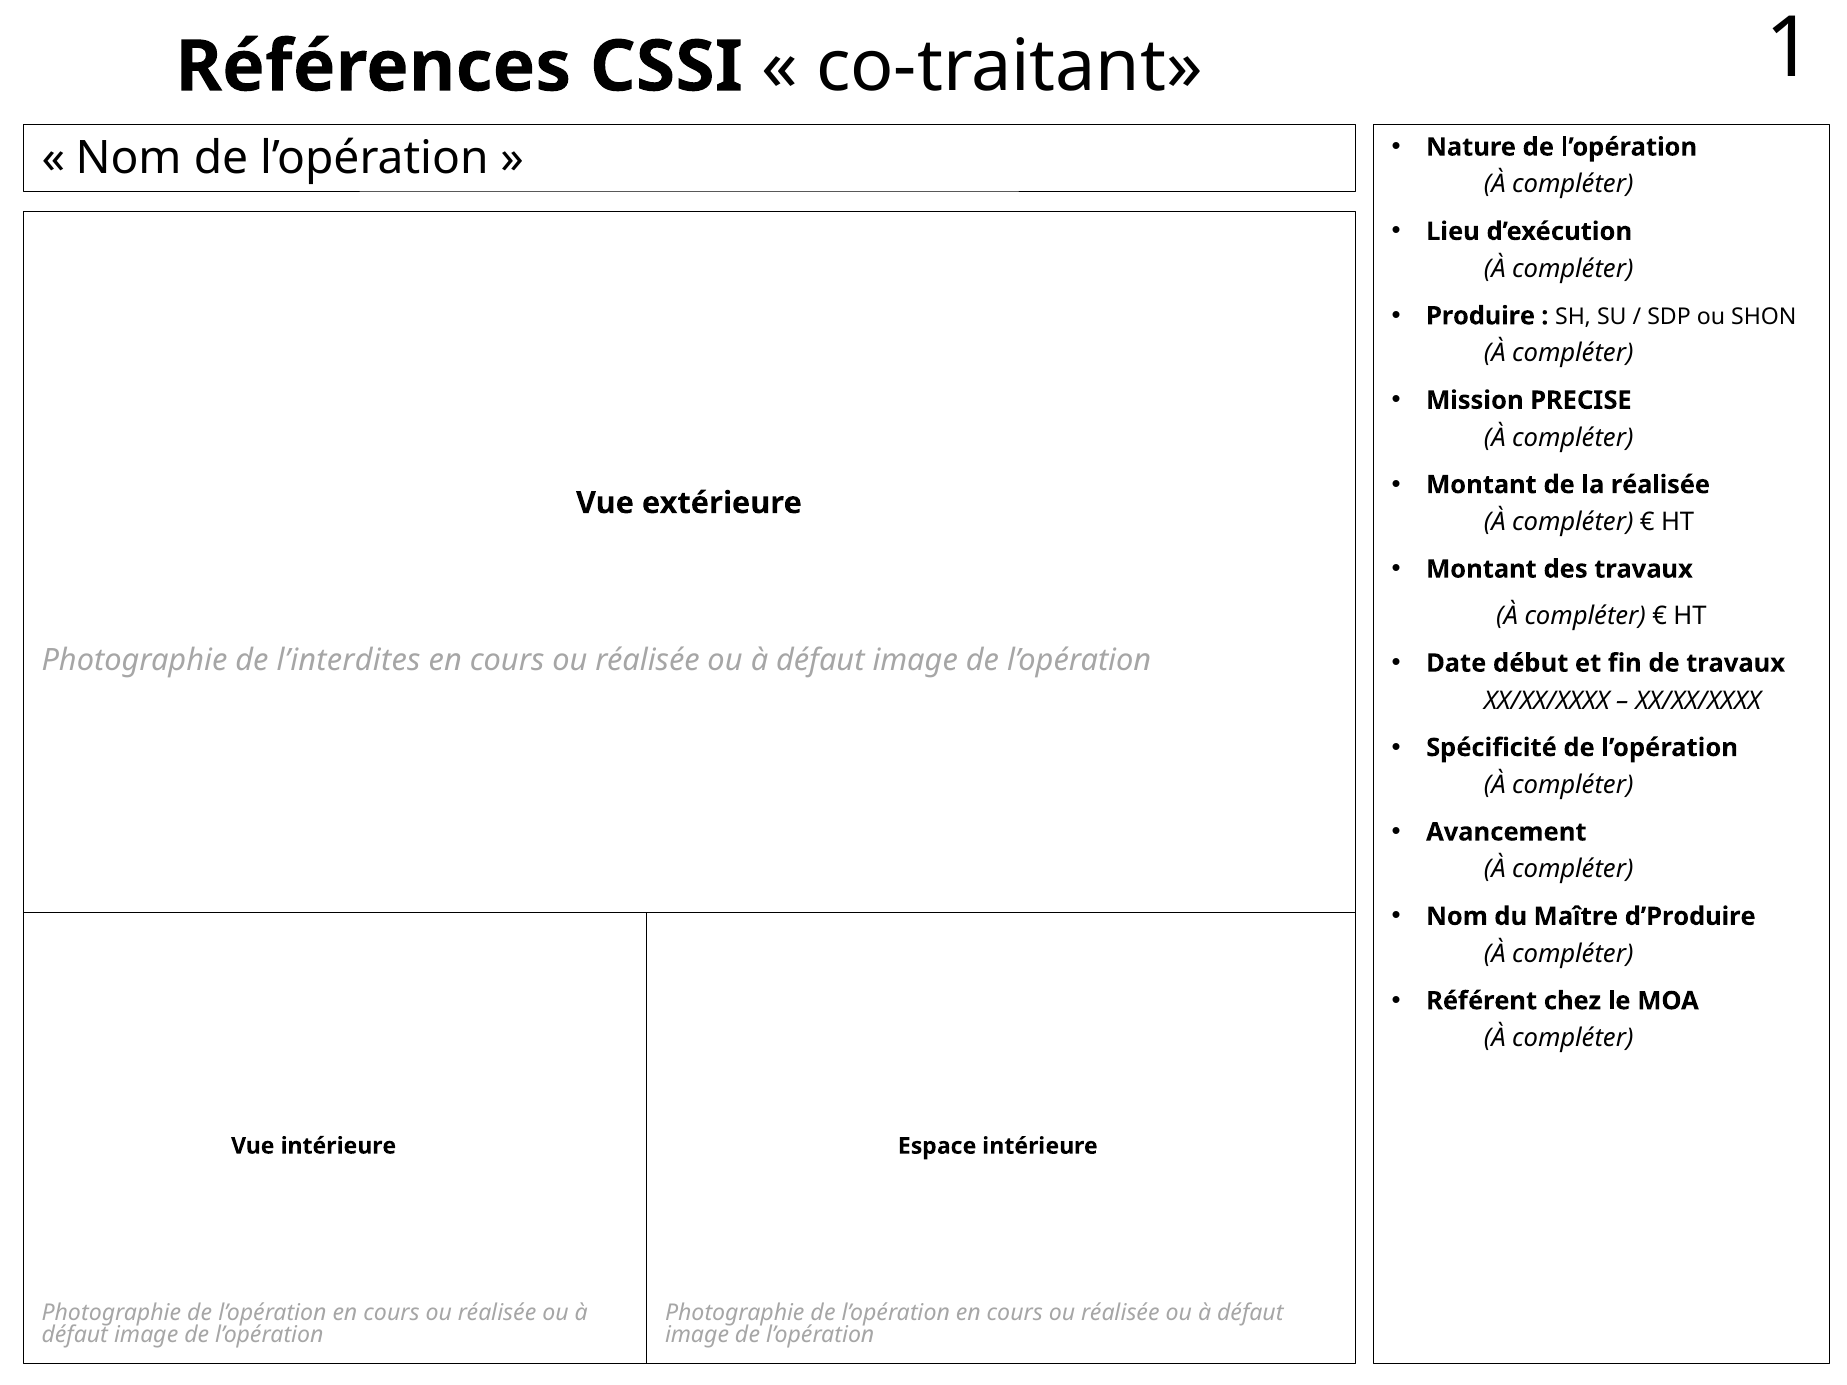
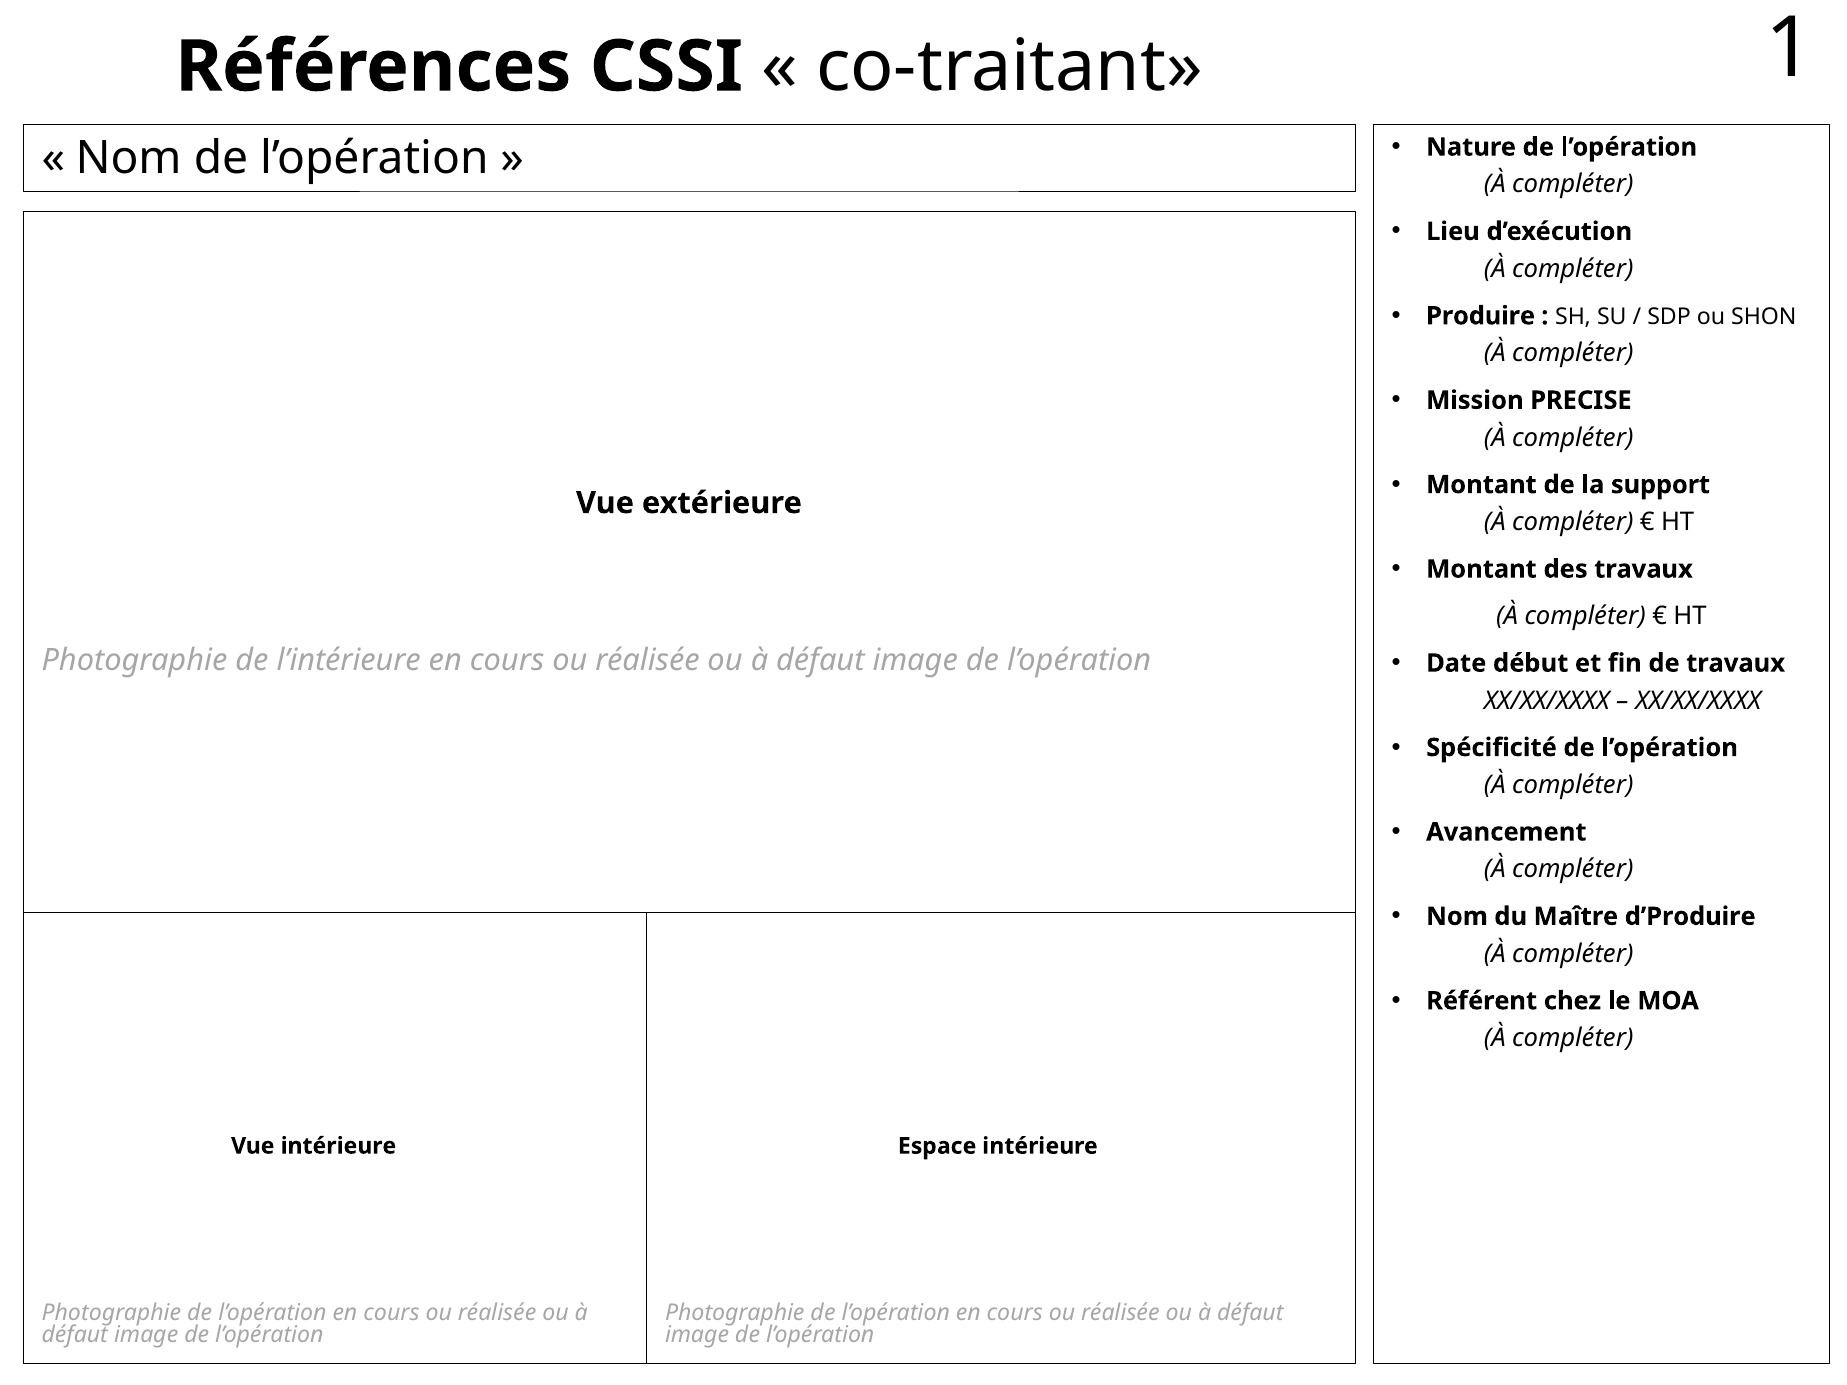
la réalisée: réalisée -> support
l’interdites: l’interdites -> l’intérieure
